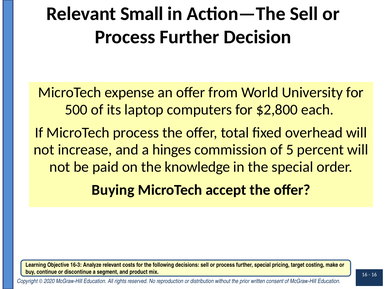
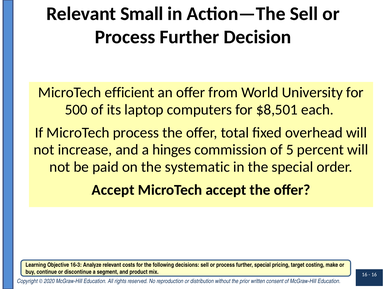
expense: expense -> efficient
$2,800: $2,800 -> $8,501
knowledge: knowledge -> systematic
Buying at (113, 190): Buying -> Accept
